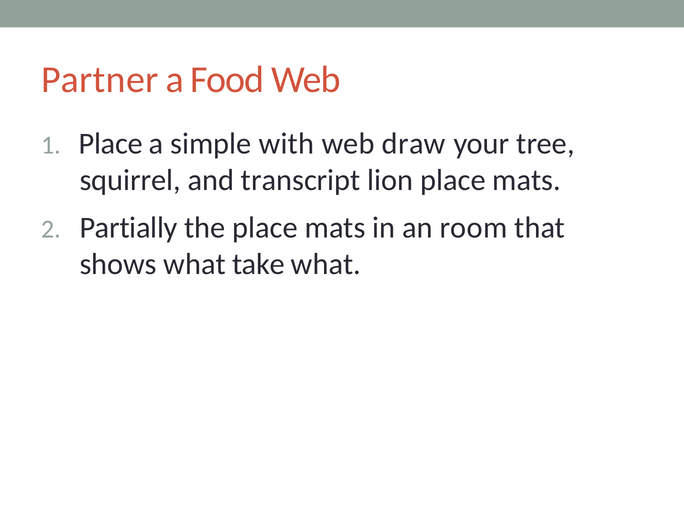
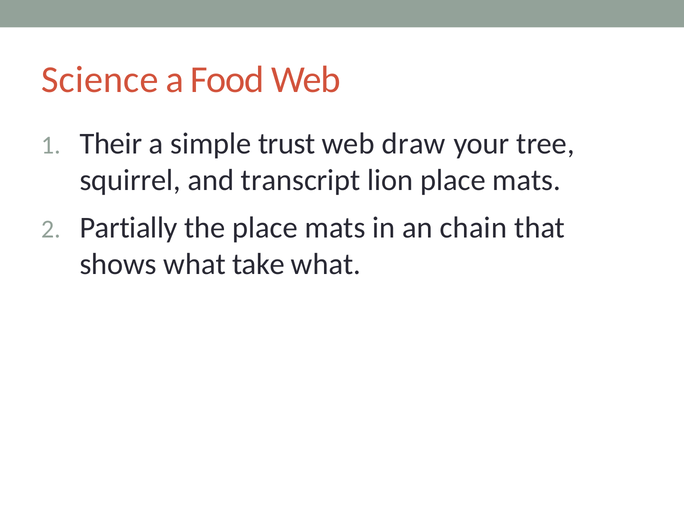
Partner: Partner -> Science
Place at (111, 143): Place -> Their
with: with -> trust
room: room -> chain
